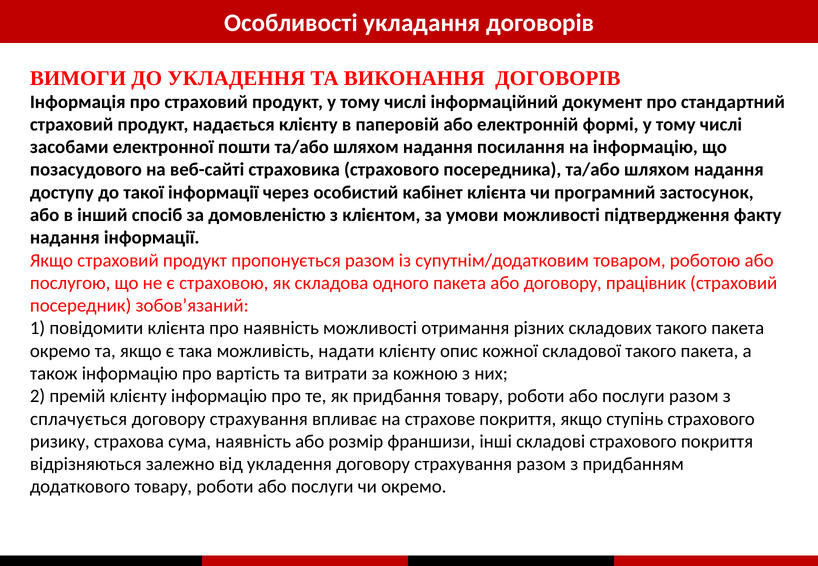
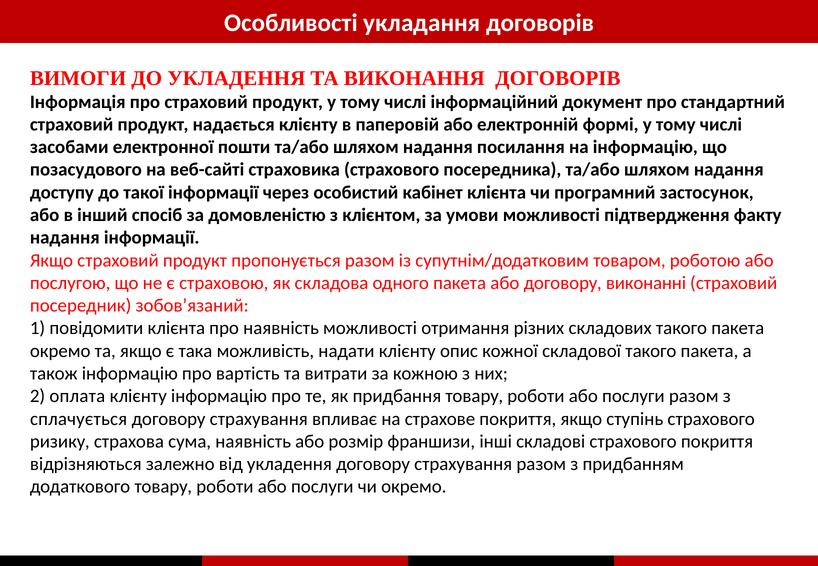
працівник: працівник -> виконанні
премій: премій -> оплата
